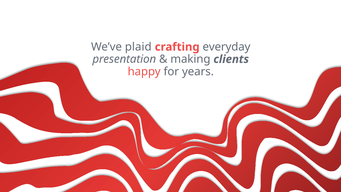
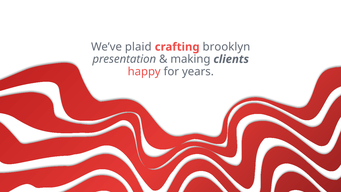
everyday: everyday -> brooklyn
